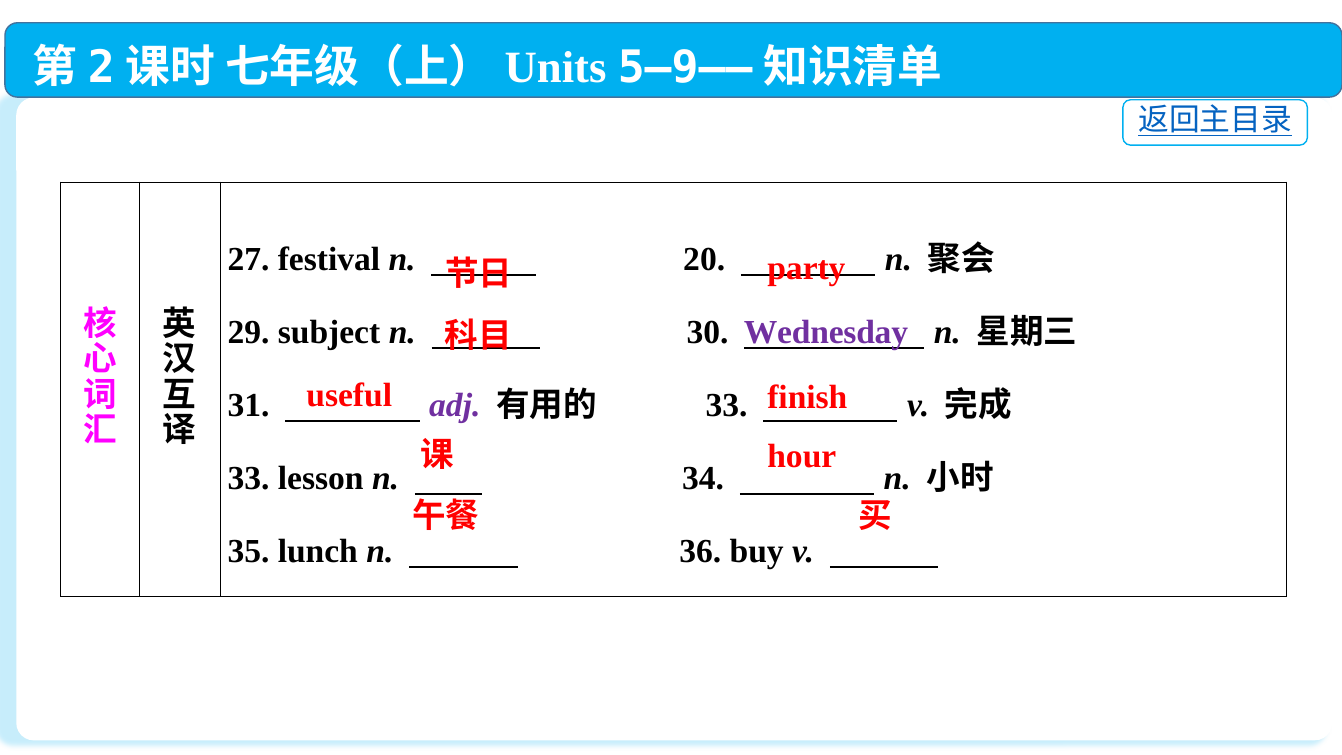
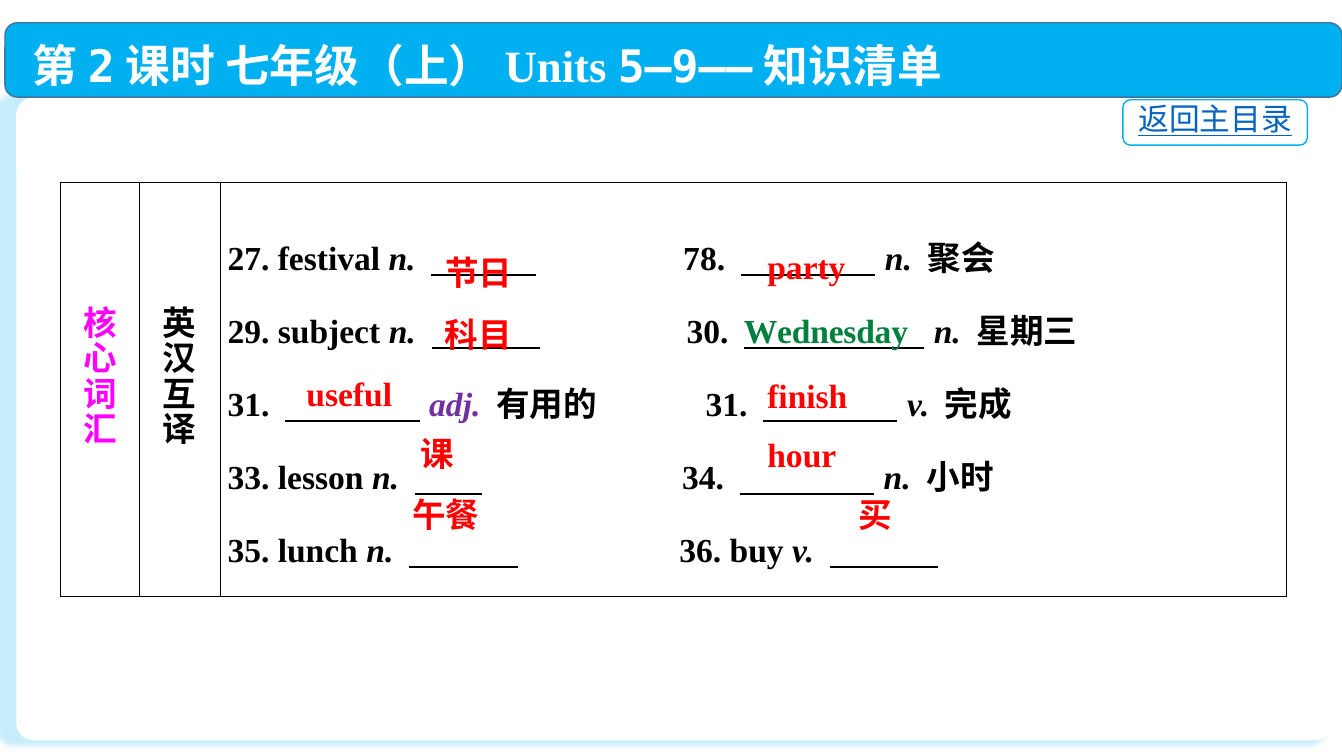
20: 20 -> 78
Wednesday colour: purple -> green
33 at (727, 405): 33 -> 31
